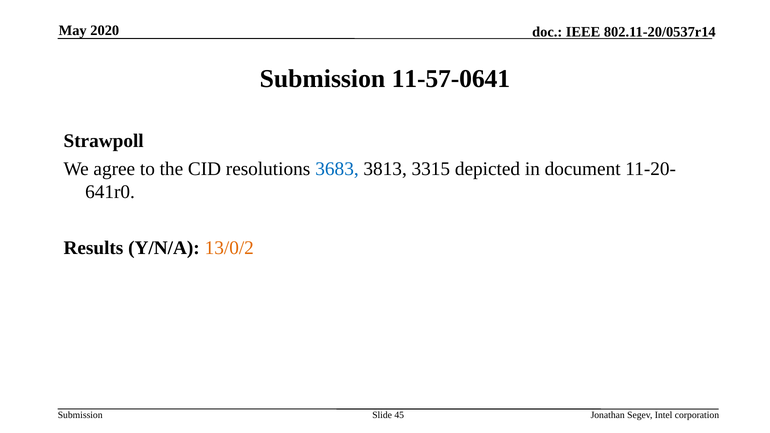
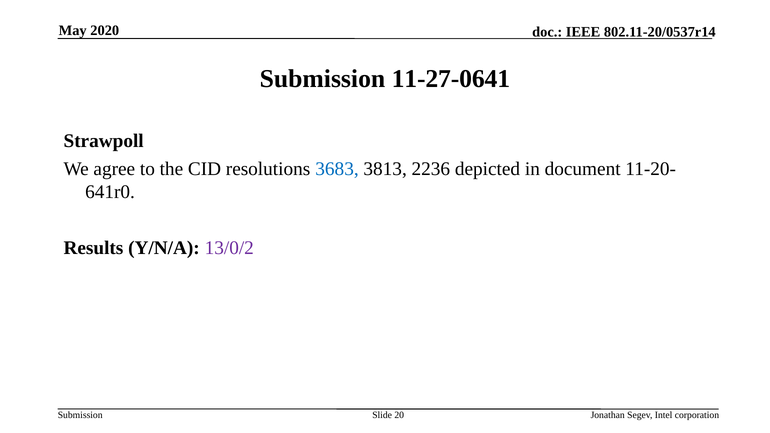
11-57-0641: 11-57-0641 -> 11-27-0641
3315: 3315 -> 2236
13/0/2 colour: orange -> purple
45: 45 -> 20
